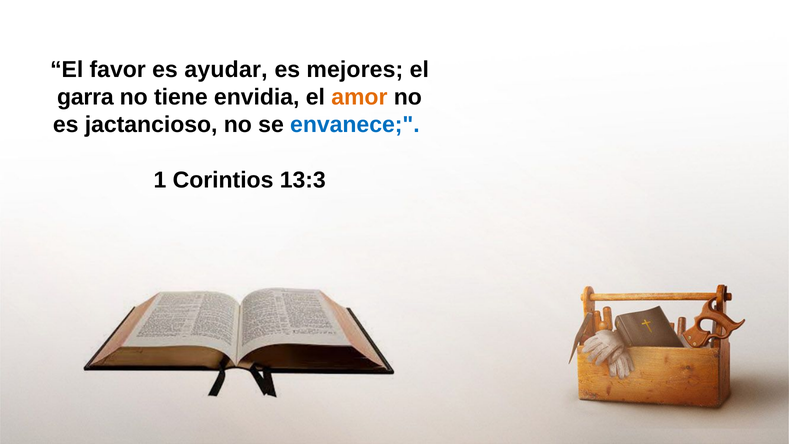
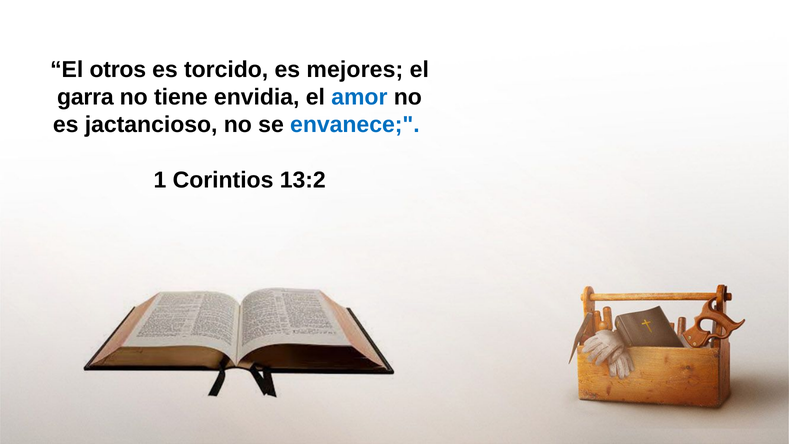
favor: favor -> otros
ayudar: ayudar -> torcido
amor colour: orange -> blue
13:3: 13:3 -> 13:2
